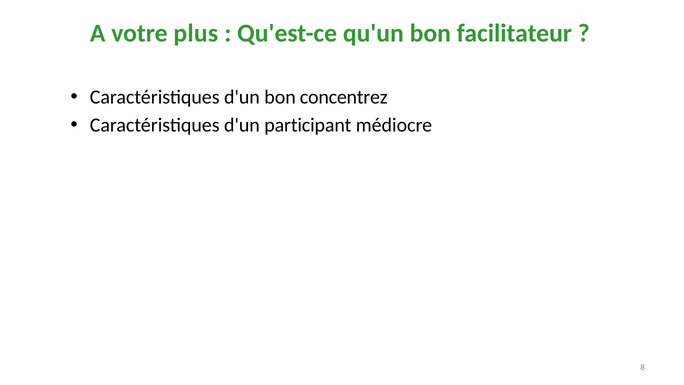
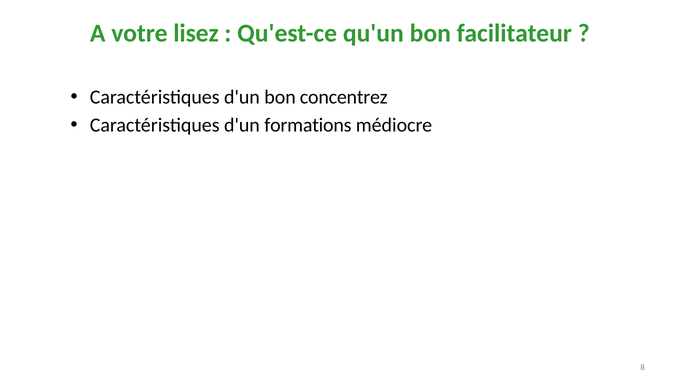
plus: plus -> lisez
participant: participant -> formations
